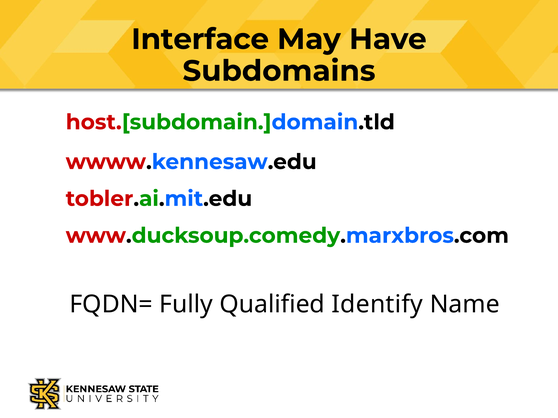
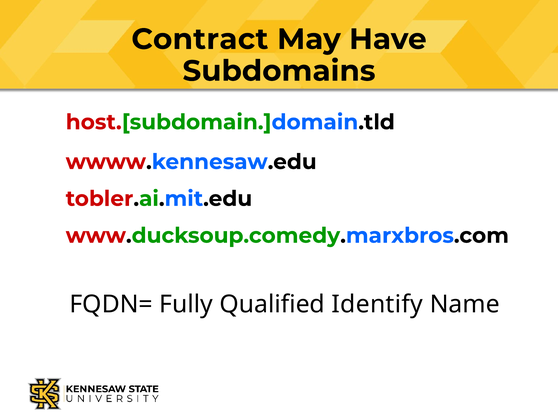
Interface: Interface -> Contract
